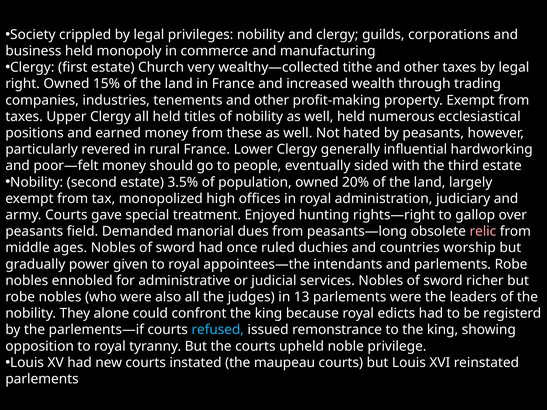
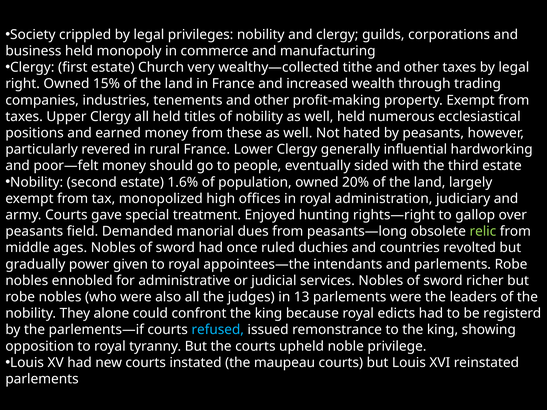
3.5%: 3.5% -> 1.6%
relic colour: pink -> light green
worship: worship -> revolted
